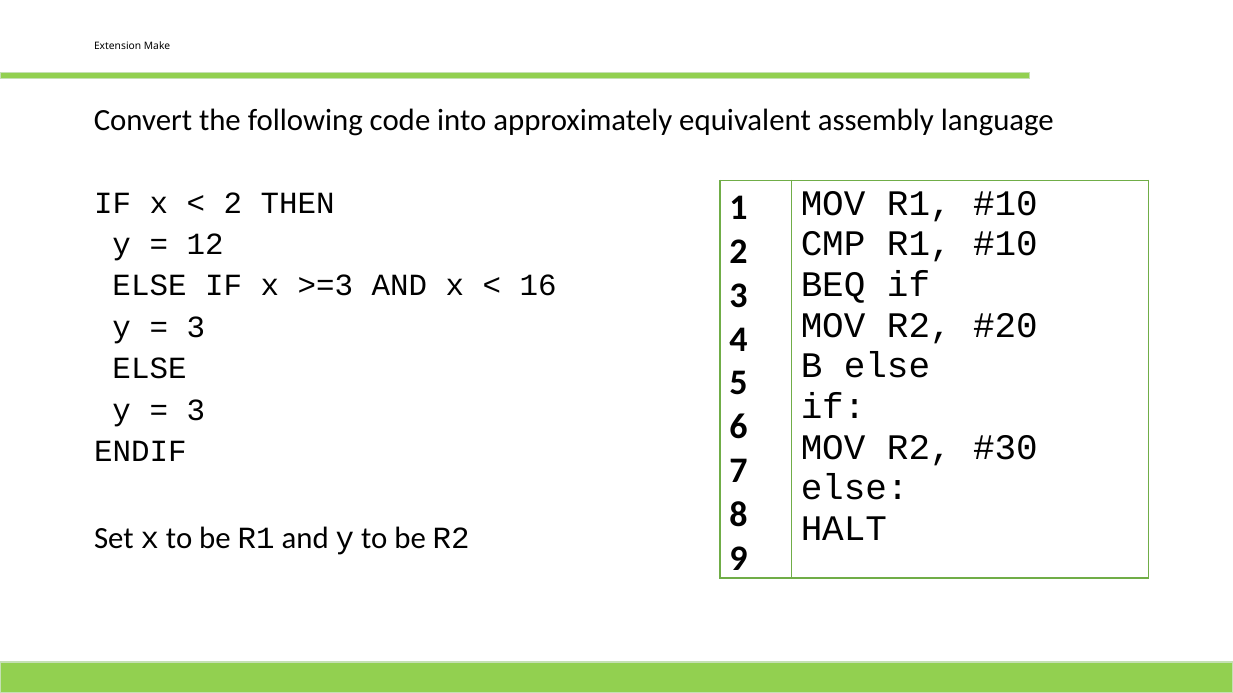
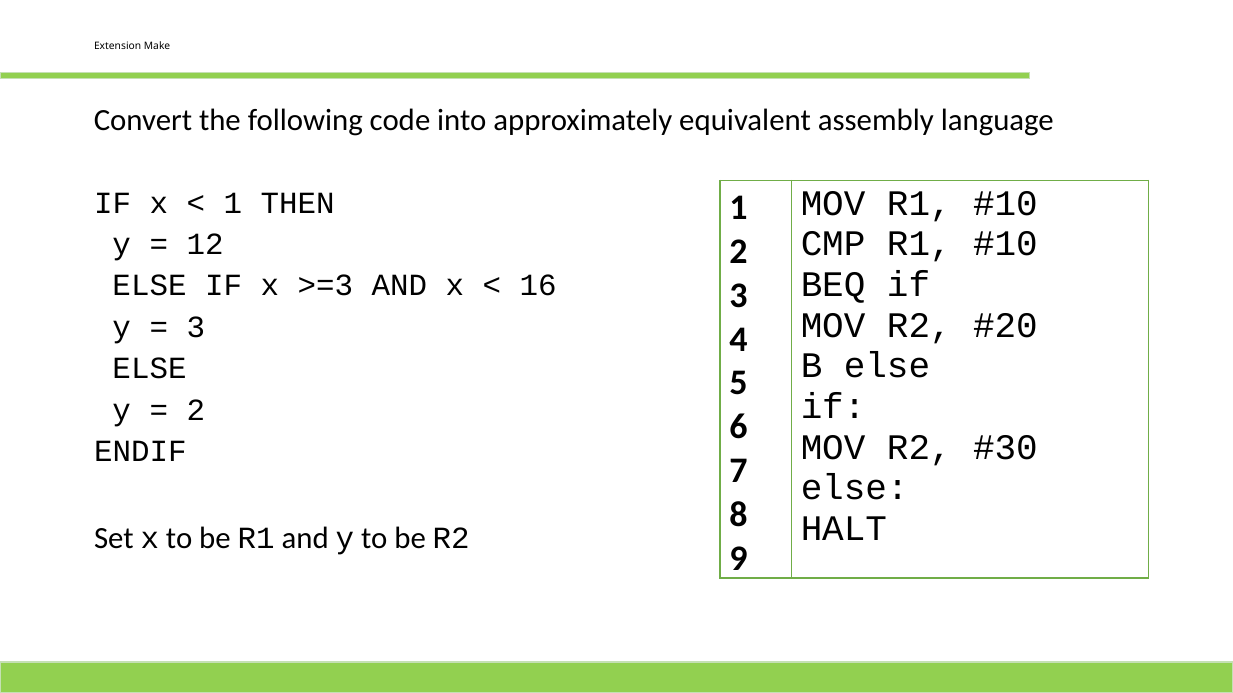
2 at (233, 203): 2 -> 1
3 at (196, 411): 3 -> 2
